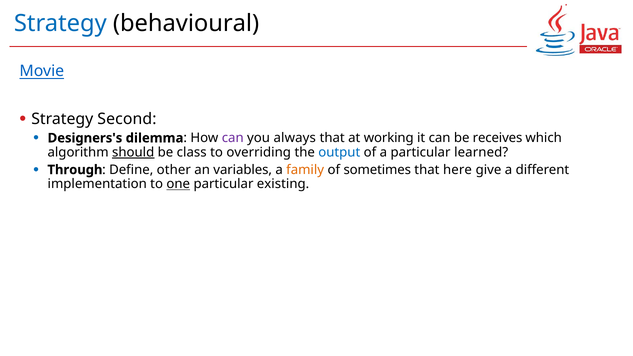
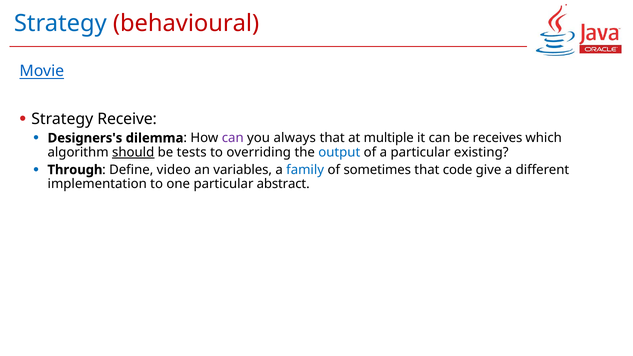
behavioural colour: black -> red
Second: Second -> Receive
working: working -> multiple
class: class -> tests
learned: learned -> existing
other: other -> video
family colour: orange -> blue
here: here -> code
one underline: present -> none
existing: existing -> abstract
